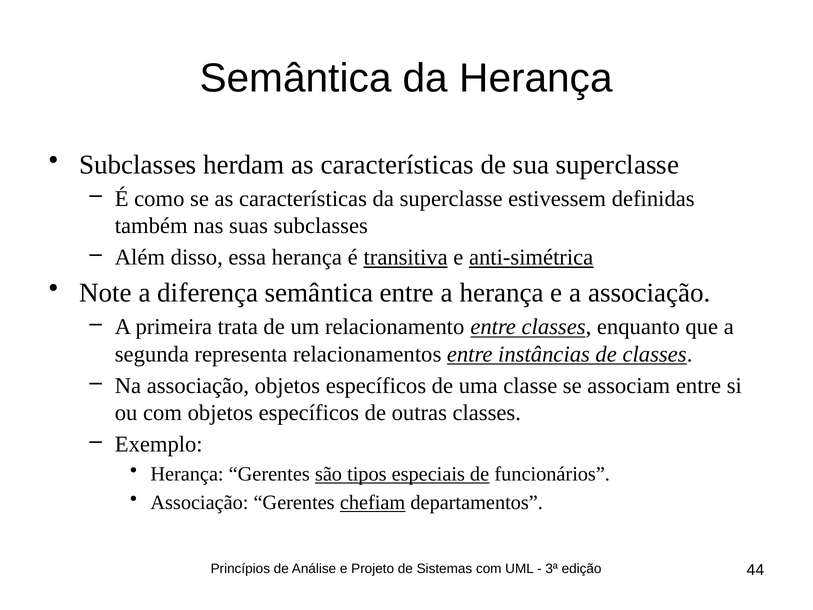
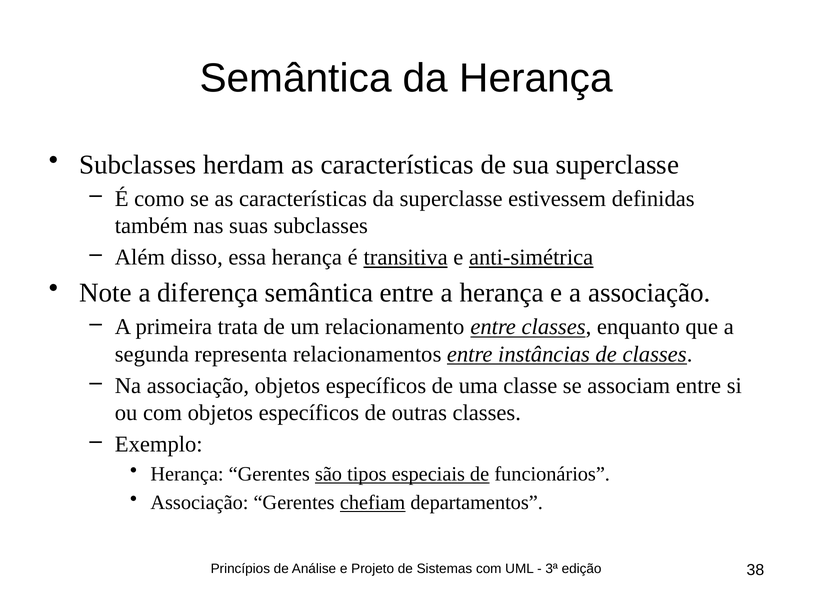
44: 44 -> 38
